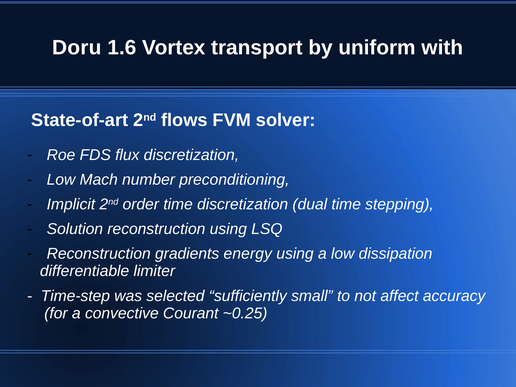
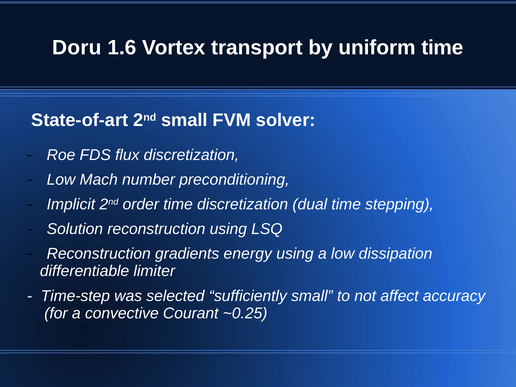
uniform with: with -> time
2nd flows: flows -> small
